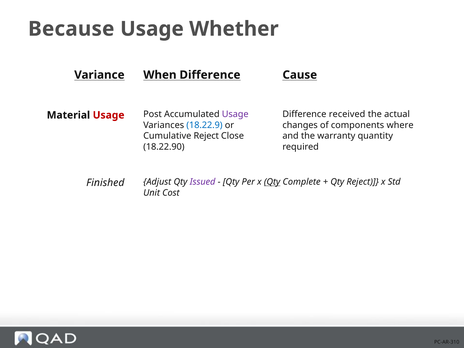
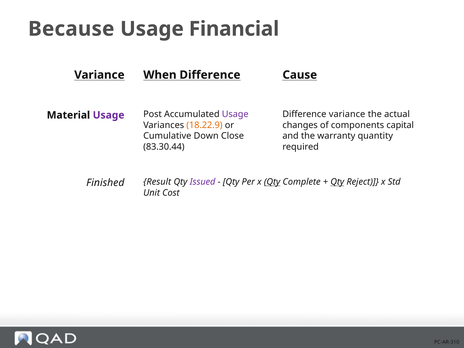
Whether: Whether -> Financial
Difference received: received -> variance
Usage at (109, 115) colour: red -> purple
18.22.9 colour: blue -> orange
where: where -> capital
Cumulative Reject: Reject -> Down
18.22.90: 18.22.90 -> 83.30.44
Adjust: Adjust -> Result
Qty at (337, 182) underline: none -> present
